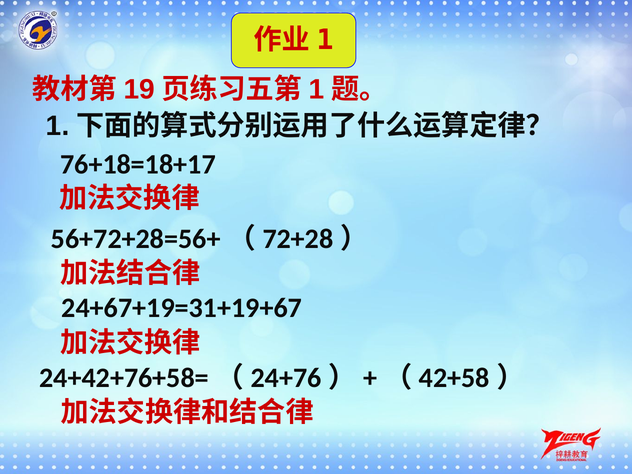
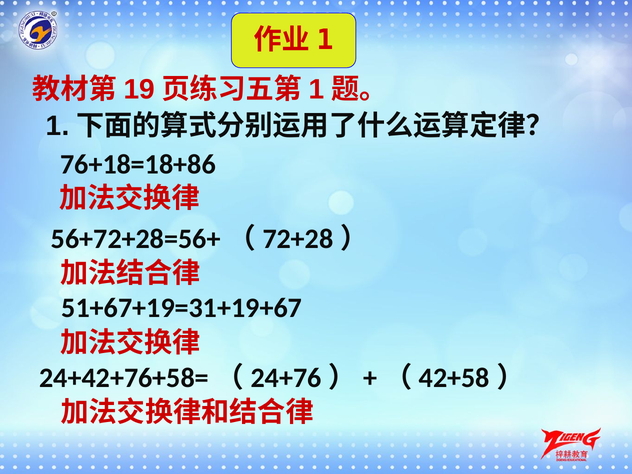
76+18=18+17: 76+18=18+17 -> 76+18=18+86
24+67+19=31+19+67: 24+67+19=31+19+67 -> 51+67+19=31+19+67
